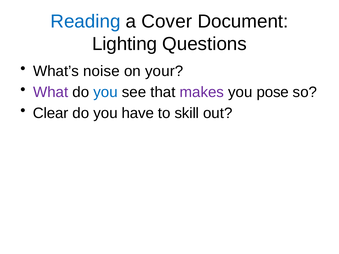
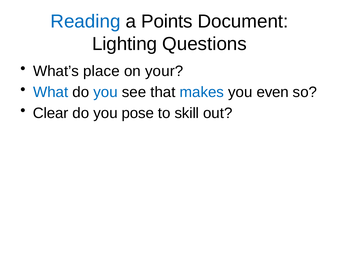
Cover: Cover -> Points
noise: noise -> place
What colour: purple -> blue
makes colour: purple -> blue
pose: pose -> even
have: have -> pose
